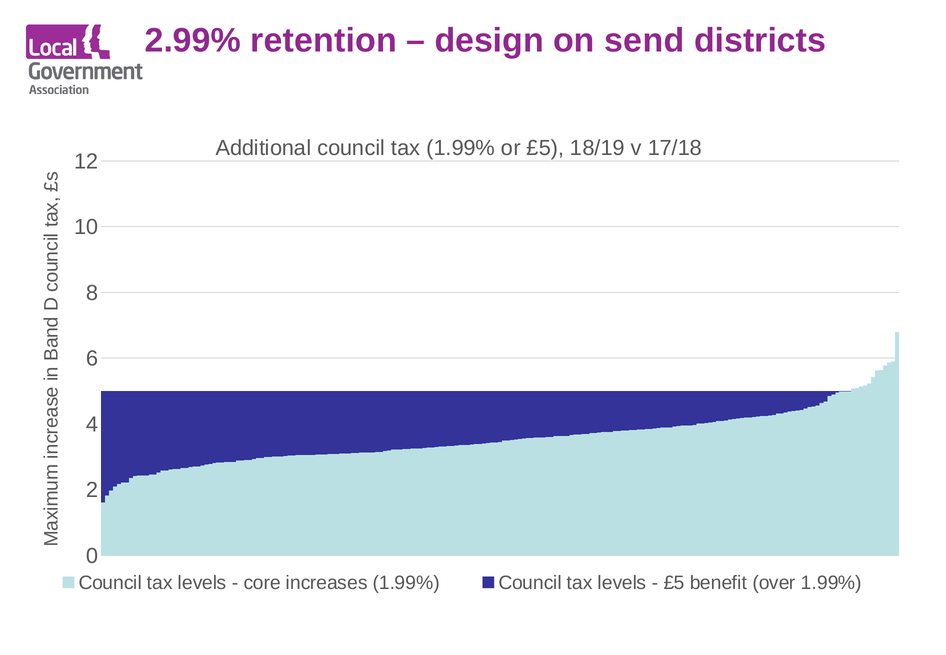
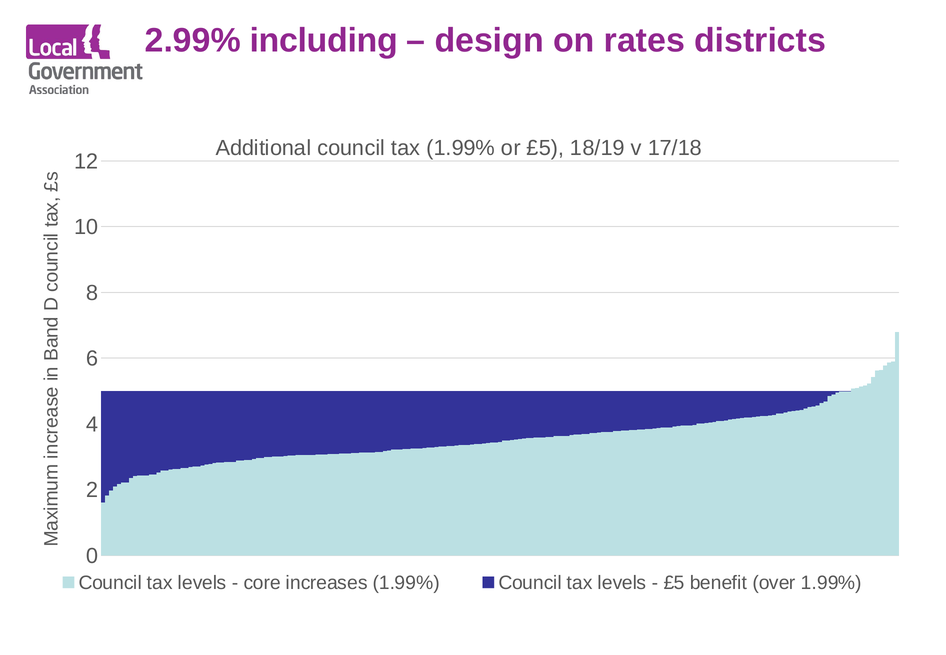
retention: retention -> including
send: send -> rates
